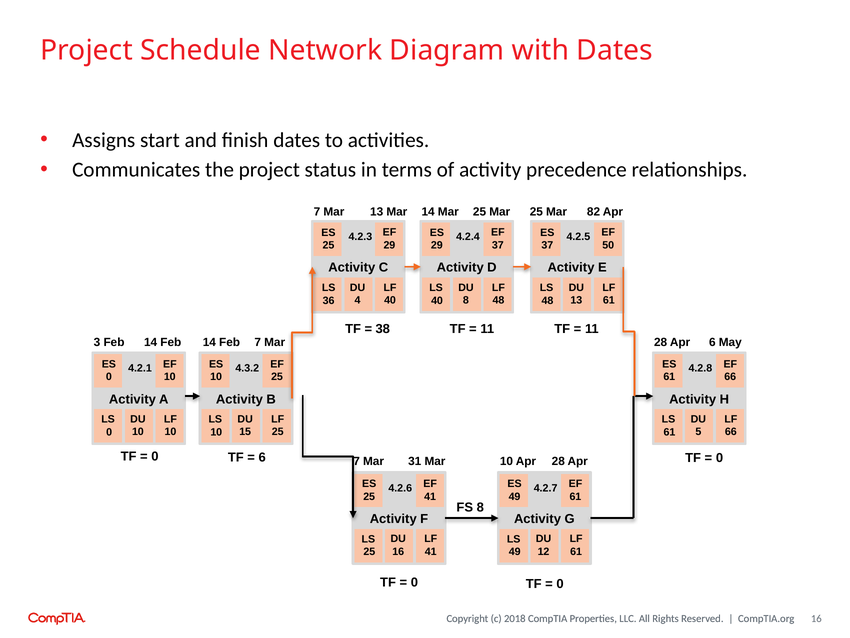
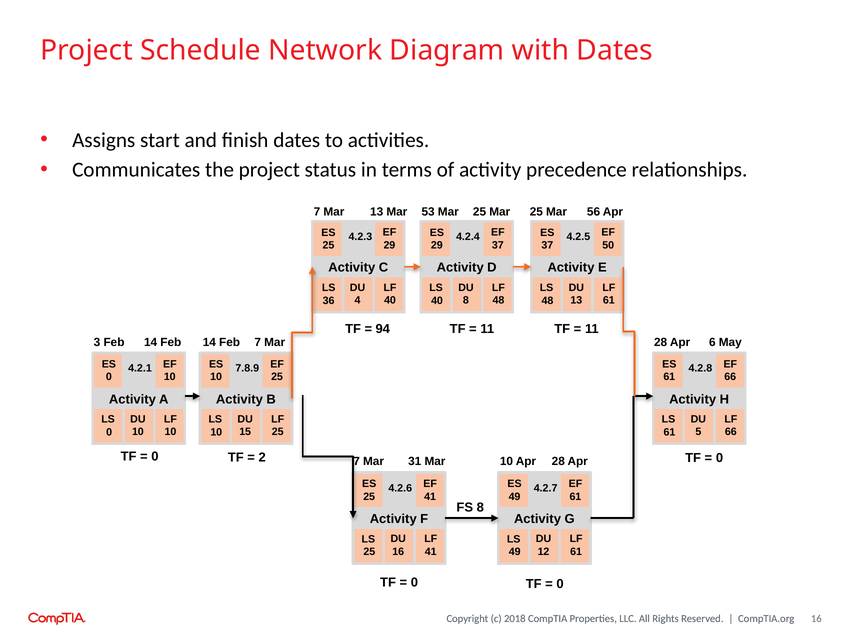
Mar 14: 14 -> 53
82: 82 -> 56
38: 38 -> 94
4.3.2: 4.3.2 -> 7.8.9
6 at (262, 457): 6 -> 2
